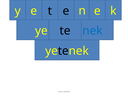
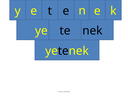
nek colour: blue -> black
